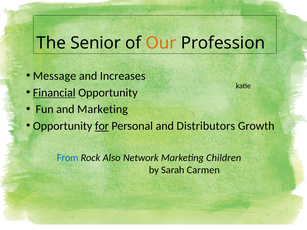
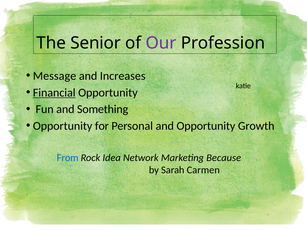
Our colour: orange -> purple
and Marketing: Marketing -> Something
for underline: present -> none
and Distributors: Distributors -> Opportunity
Also: Also -> Idea
Children: Children -> Because
